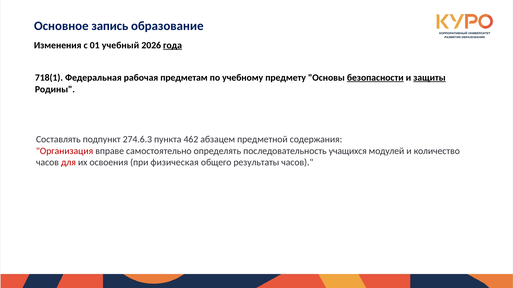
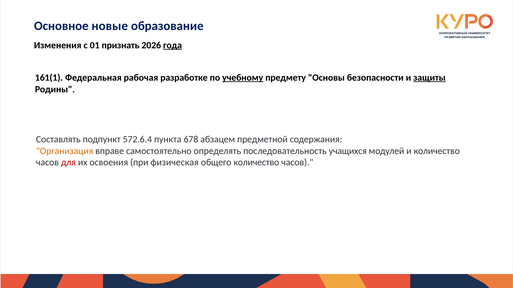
запись: запись -> новые
учебный: учебный -> признать
718(1: 718(1 -> 161(1
предметам: предметам -> разработке
учебному underline: none -> present
безопасности underline: present -> none
274.6.3: 274.6.3 -> 572.6.4
462: 462 -> 678
Организация colour: red -> orange
общего результаты: результаты -> количество
